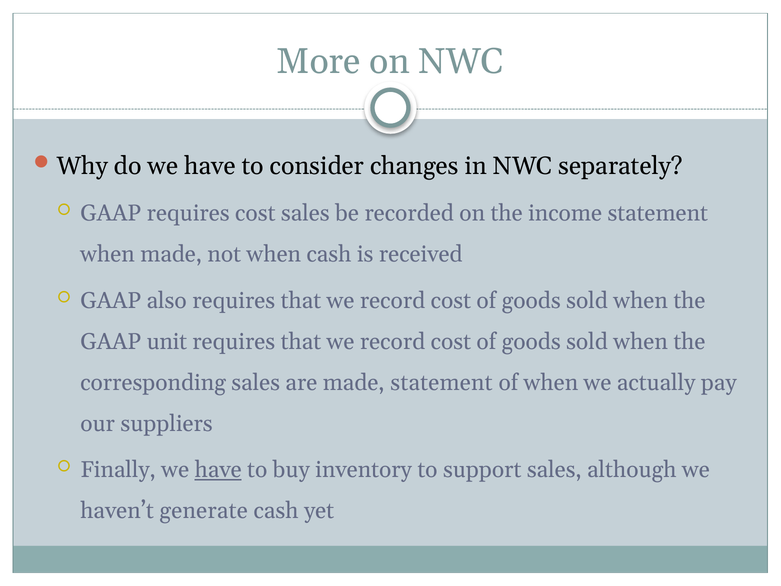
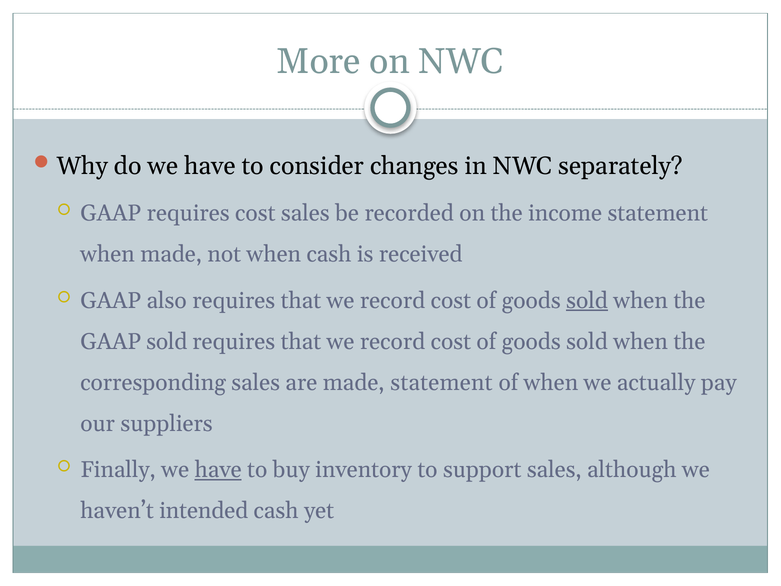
sold at (587, 300) underline: none -> present
GAAP unit: unit -> sold
generate: generate -> intended
